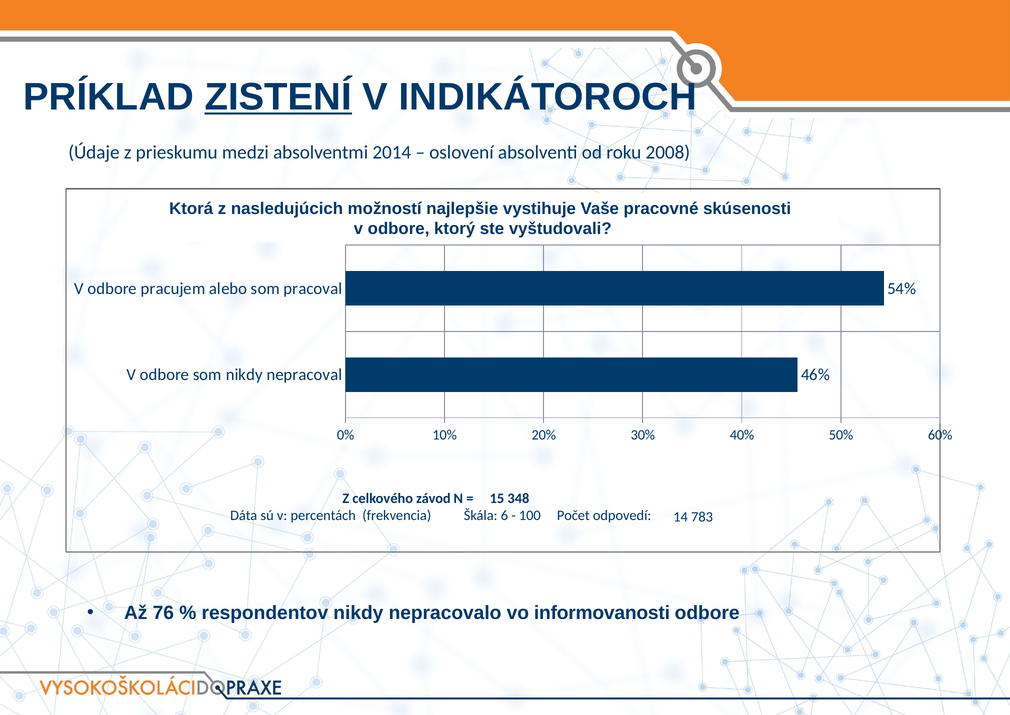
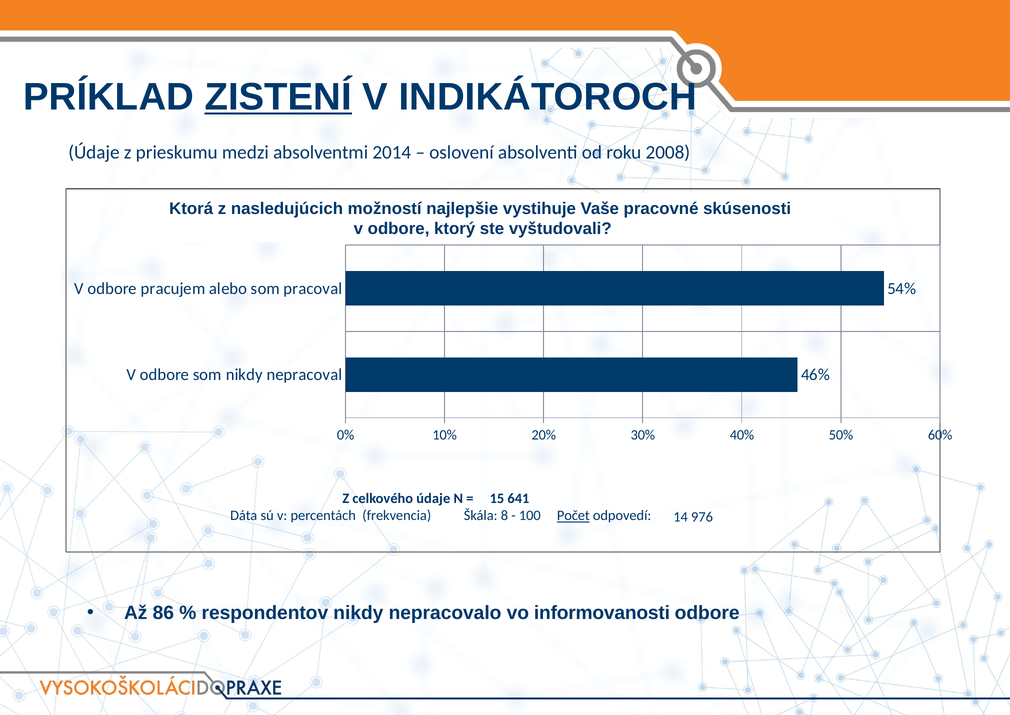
celkového závod: závod -> údaje
348: 348 -> 641
6: 6 -> 8
Počet underline: none -> present
783: 783 -> 976
76: 76 -> 86
